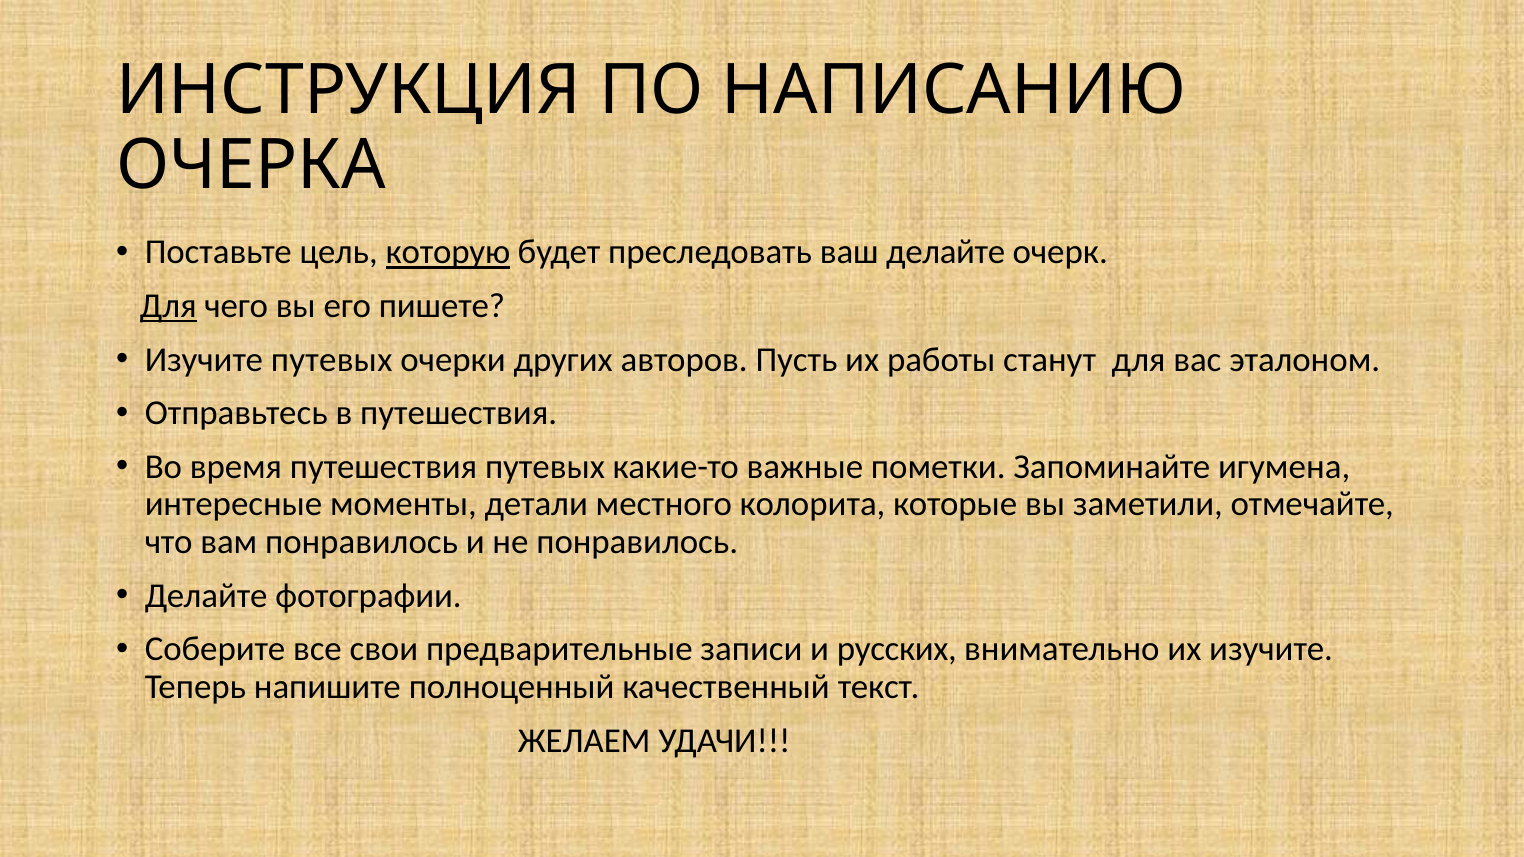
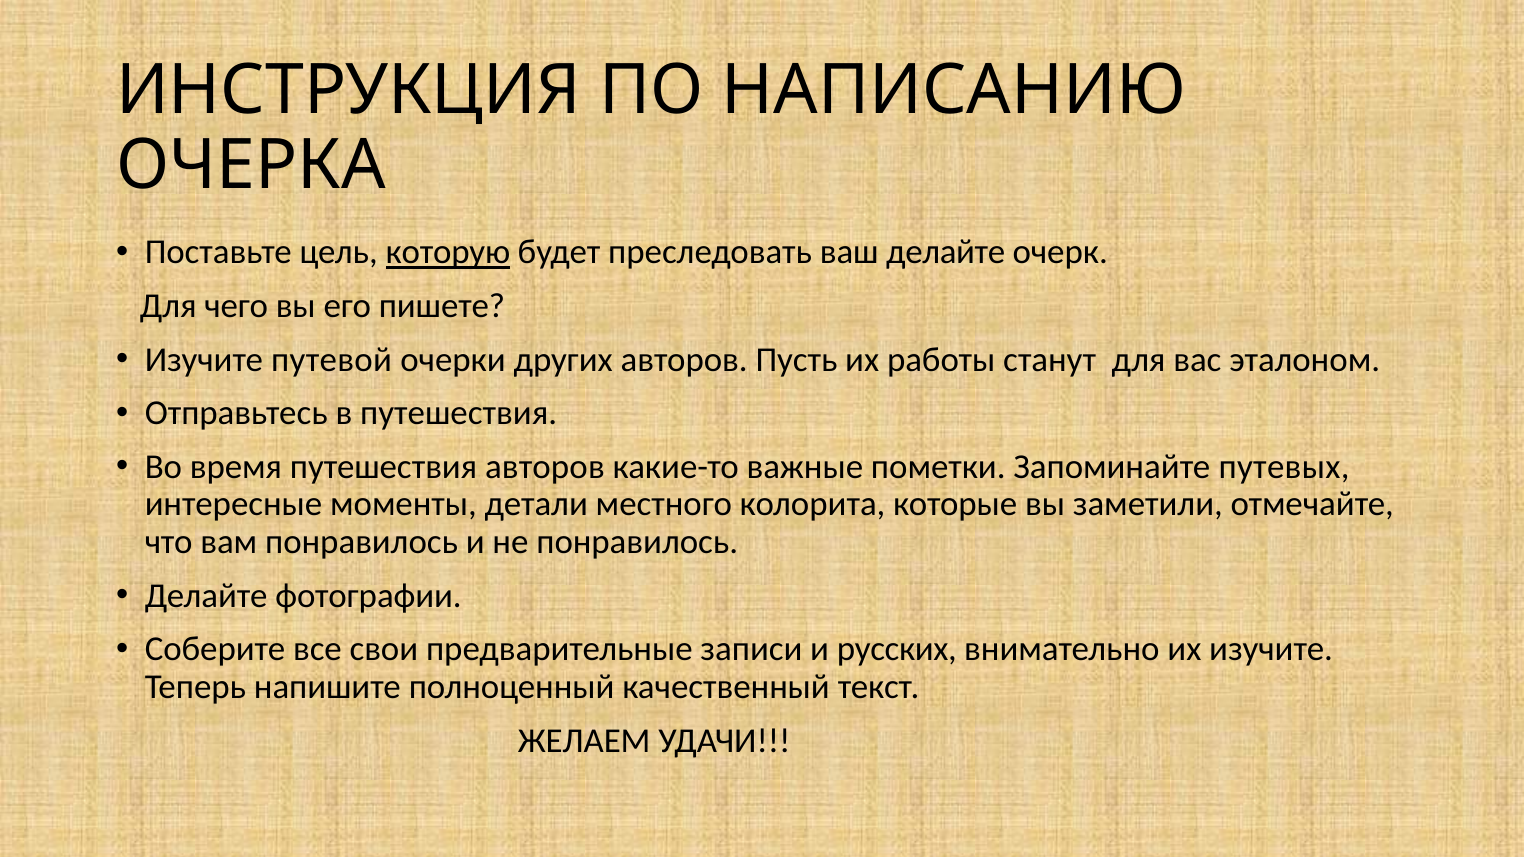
Для at (168, 306) underline: present -> none
Изучите путевых: путевых -> путевой
путешествия путевых: путевых -> авторов
игумена: игумена -> путевых
